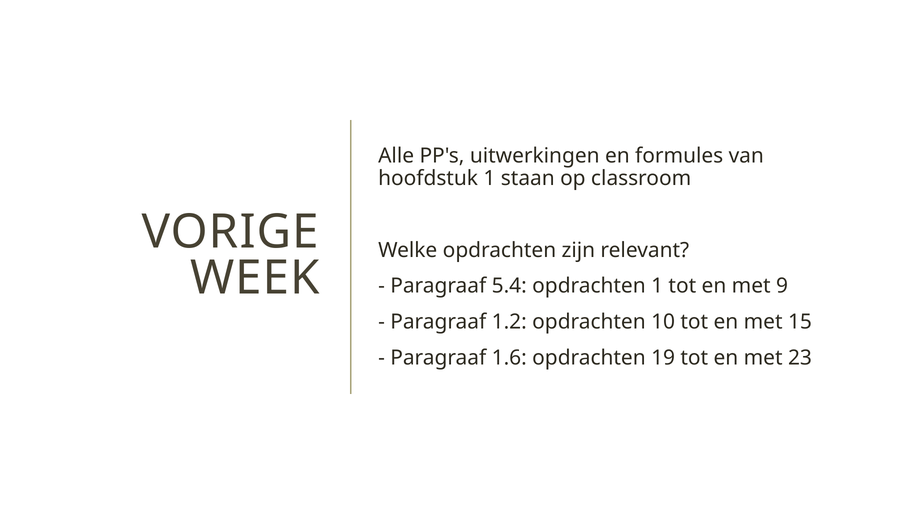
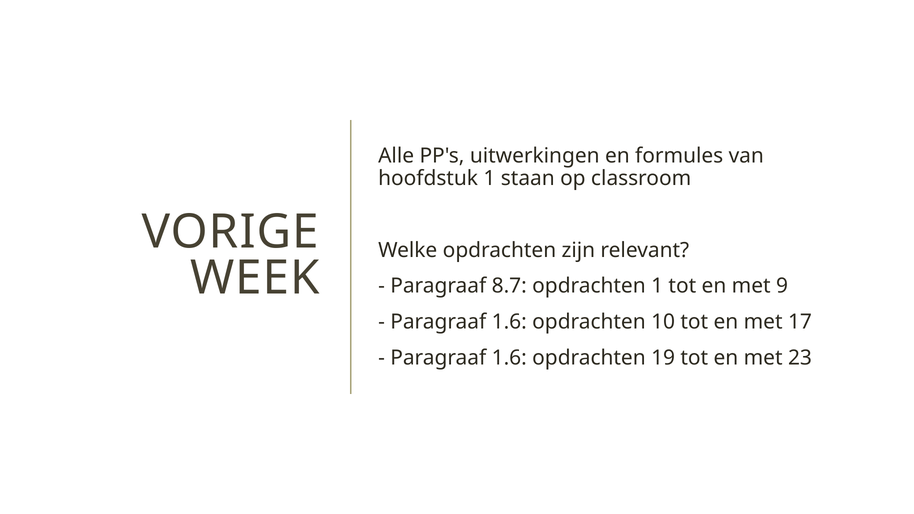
5.4: 5.4 -> 8.7
1.2 at (509, 322): 1.2 -> 1.6
15: 15 -> 17
